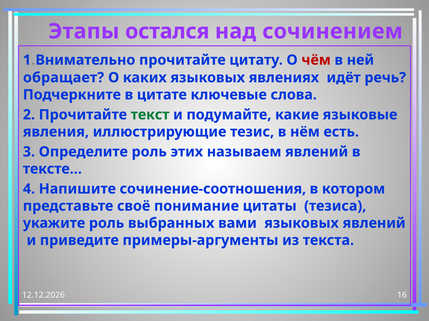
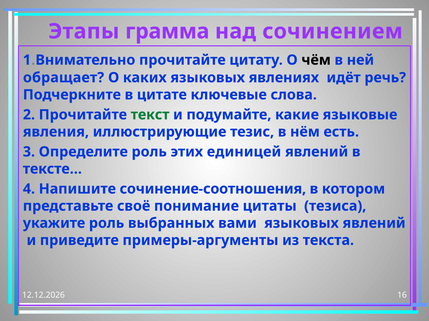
остался: остался -> грамма
чём colour: red -> black
называем: называем -> единицей
